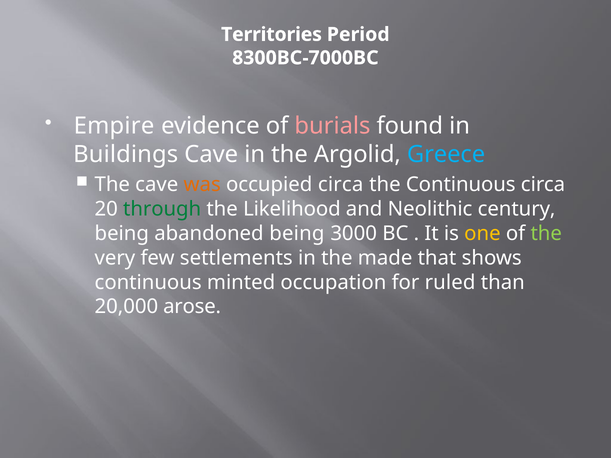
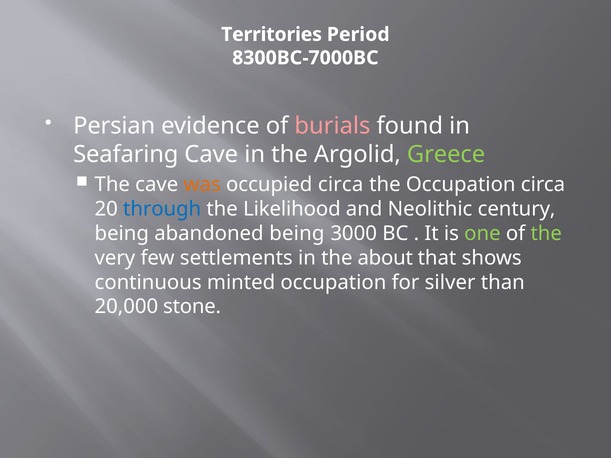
Empire: Empire -> Persian
Buildings: Buildings -> Seafaring
Greece colour: light blue -> light green
the Continuous: Continuous -> Occupation
through colour: green -> blue
one colour: yellow -> light green
made: made -> about
ruled: ruled -> silver
arose: arose -> stone
